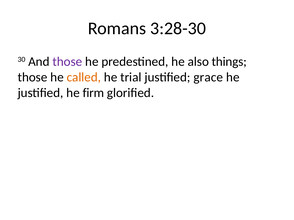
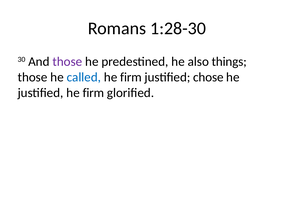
3:28-30: 3:28-30 -> 1:28-30
called colour: orange -> blue
trial at (131, 77): trial -> firm
grace: grace -> chose
